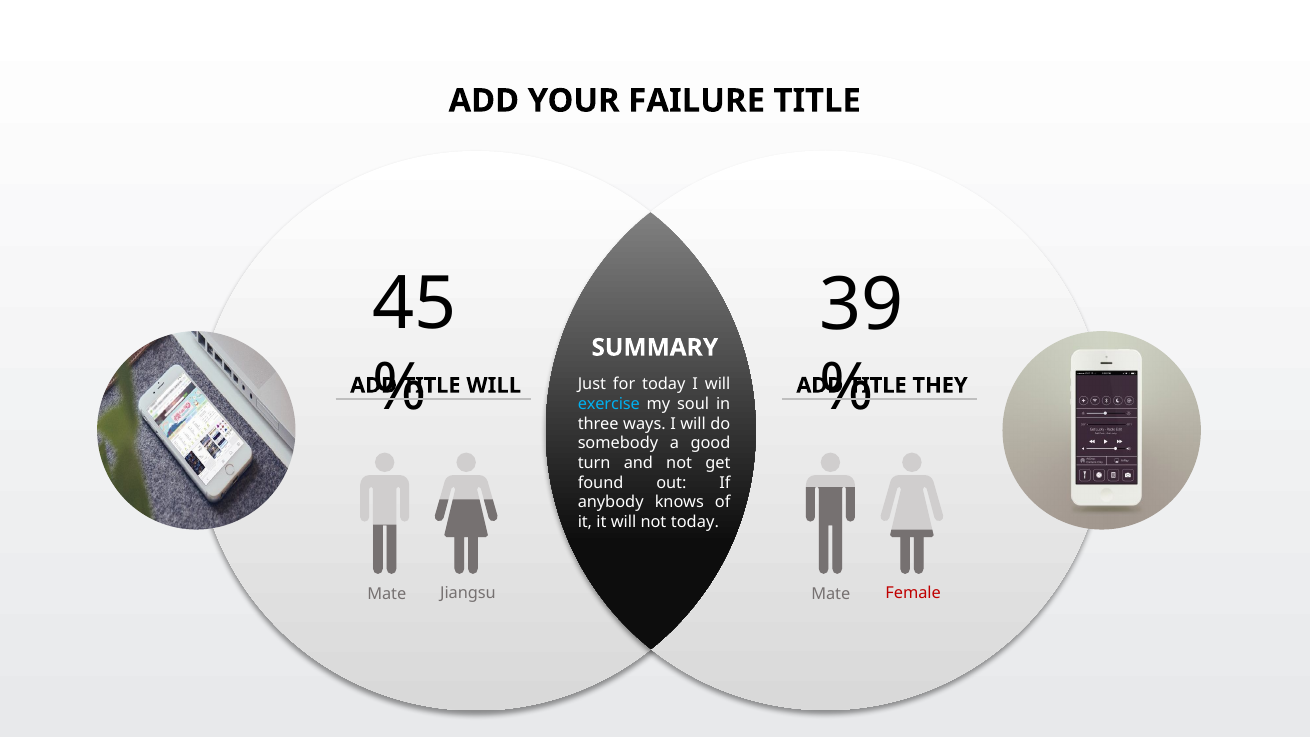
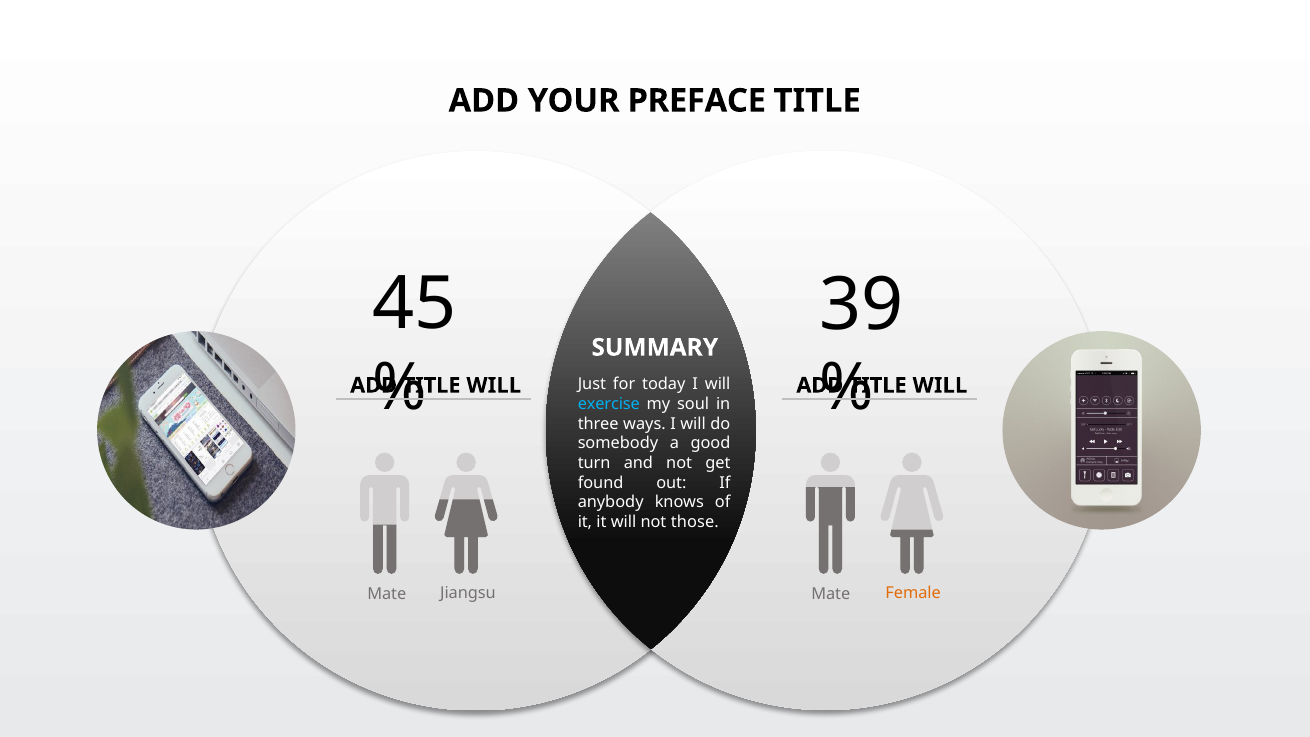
FAILURE: FAILURE -> PREFACE
THEY at (940, 385): THEY -> WILL
not today: today -> those
Female colour: red -> orange
